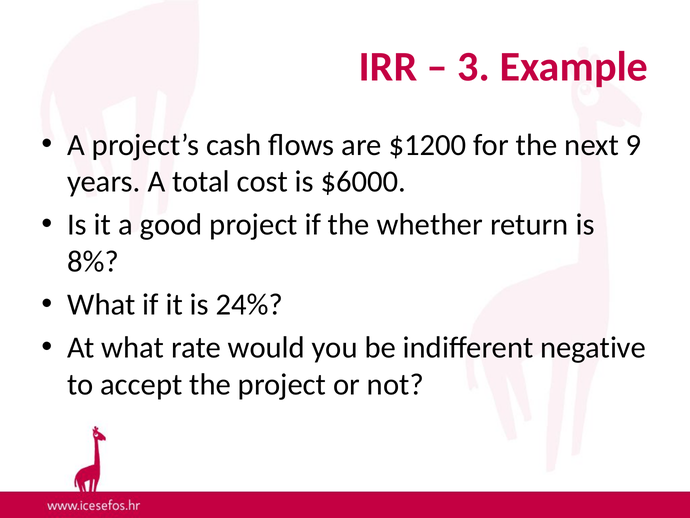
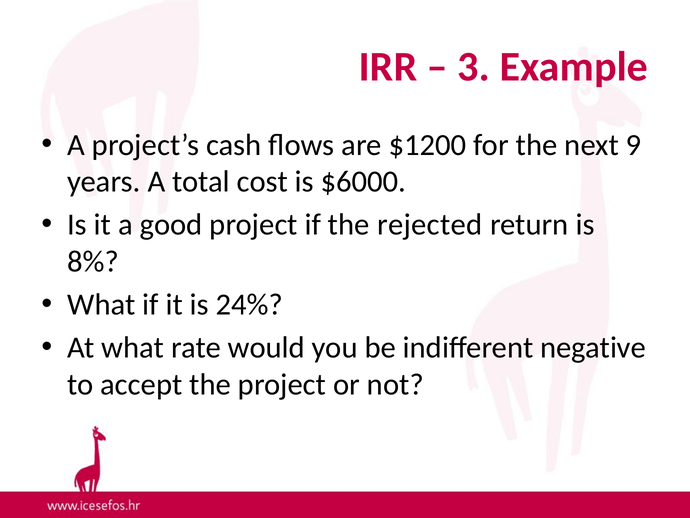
whether: whether -> rejected
